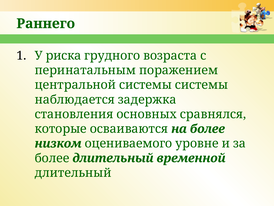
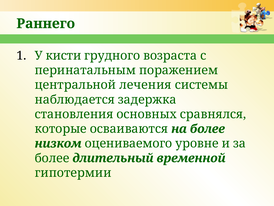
риска: риска -> кисти
центральной системы: системы -> лечения
длительный at (73, 172): длительный -> гипотермии
